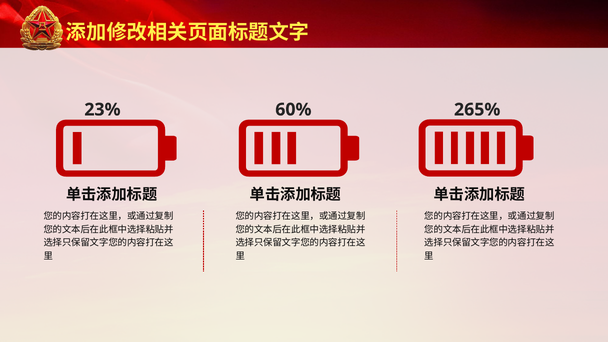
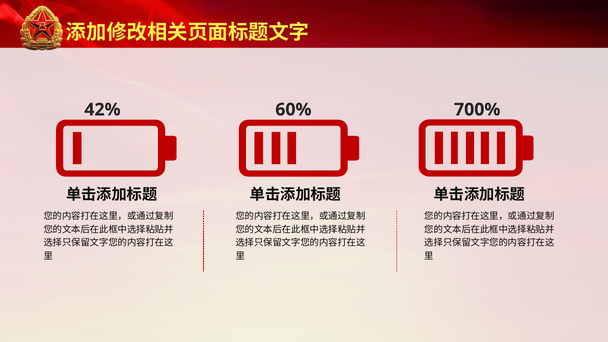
23%: 23% -> 42%
265%: 265% -> 700%
